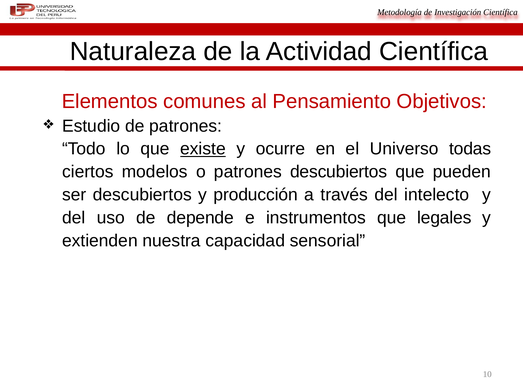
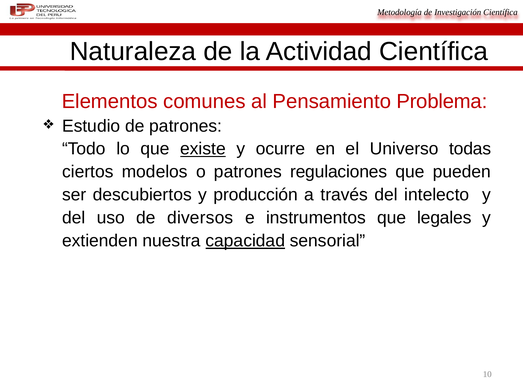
Objetivos: Objetivos -> Problema
patrones descubiertos: descubiertos -> regulaciones
depende: depende -> diversos
capacidad underline: none -> present
